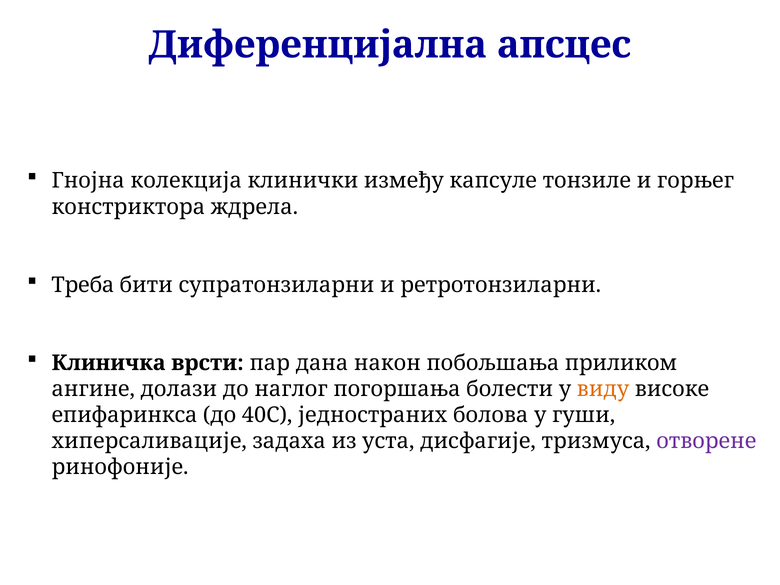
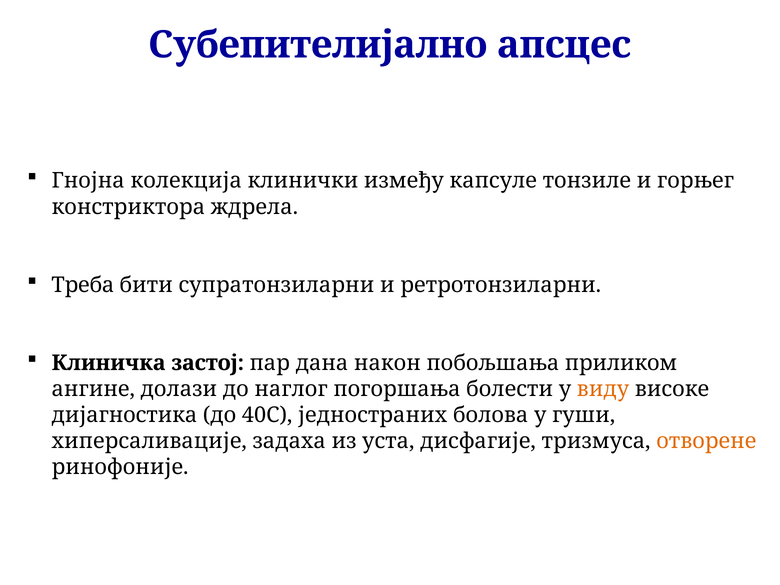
Диференцијална: Диференцијална -> Субепителијално
врсти: врсти -> застој
епифаринкса: епифаринкса -> дијагностика
отворене colour: purple -> orange
